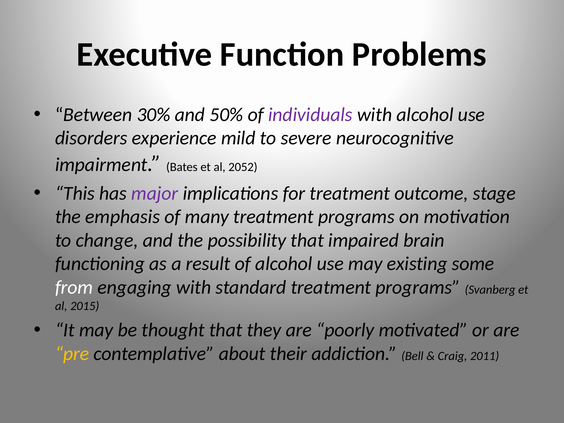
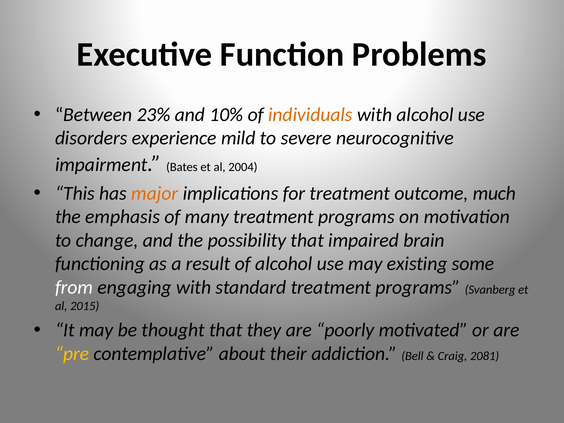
30%: 30% -> 23%
50%: 50% -> 10%
individuals colour: purple -> orange
2052: 2052 -> 2004
major colour: purple -> orange
stage: stage -> much
2011: 2011 -> 2081
